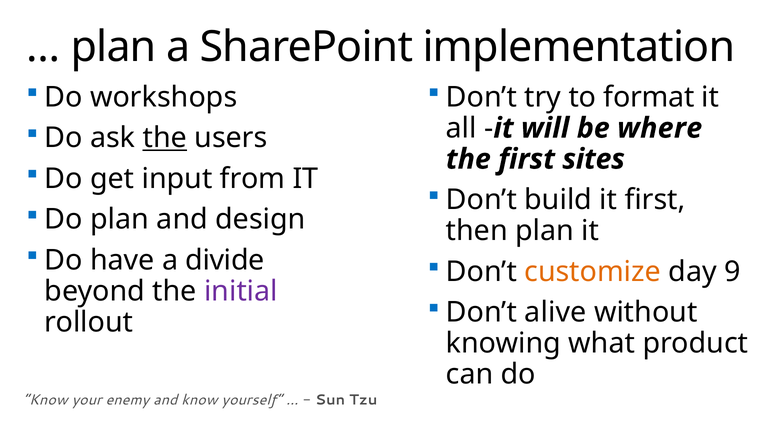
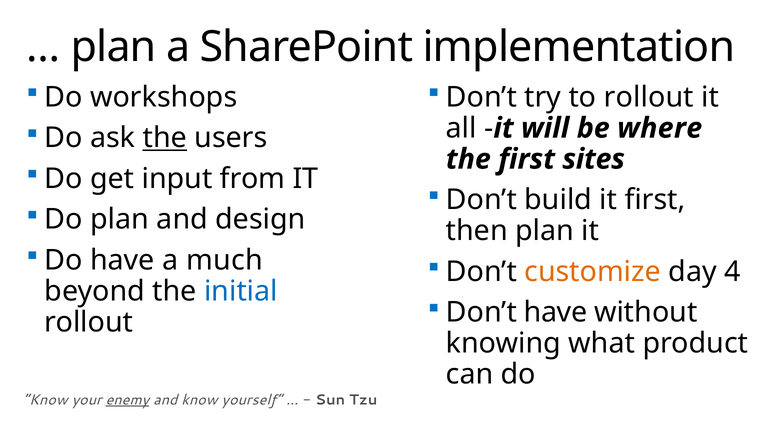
to format: format -> rollout
divide: divide -> much
9: 9 -> 4
initial colour: purple -> blue
Don’t alive: alive -> have
enemy underline: none -> present
